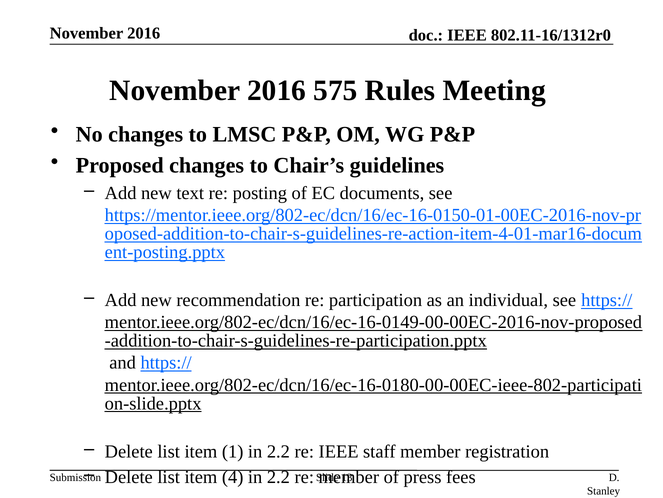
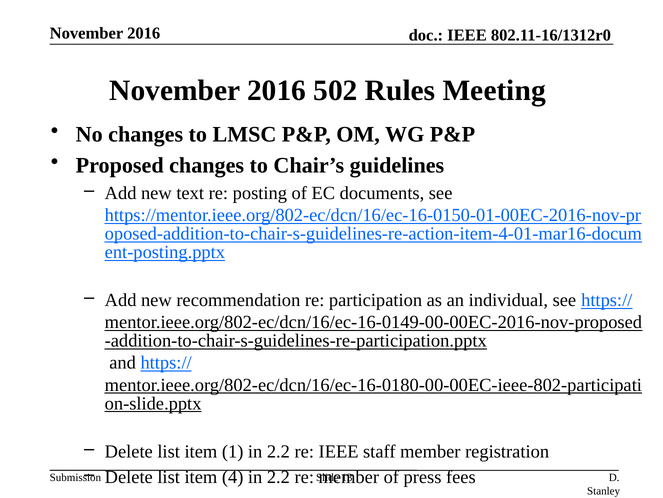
575: 575 -> 502
